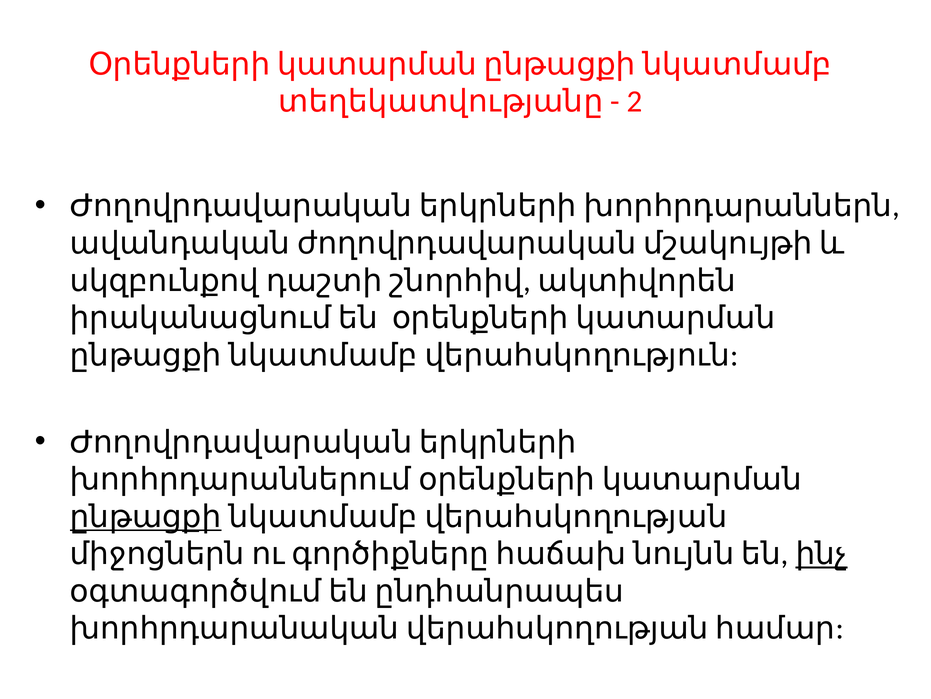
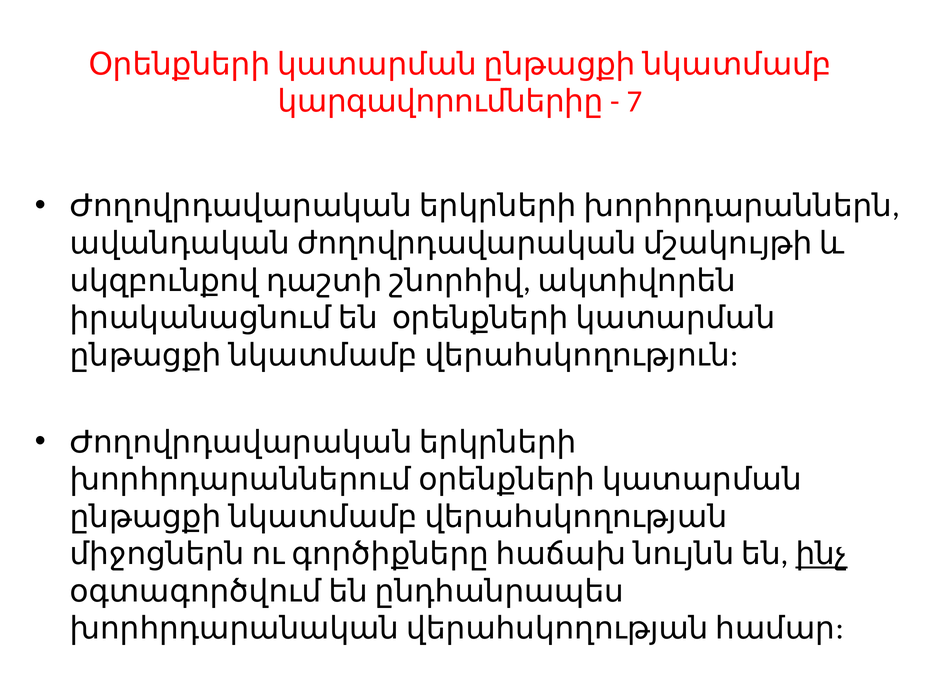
տեղեկատվության: տեղեկատվության -> կարգավորումների
2: 2 -> 7
ընթացքի at (146, 516) underline: present -> none
